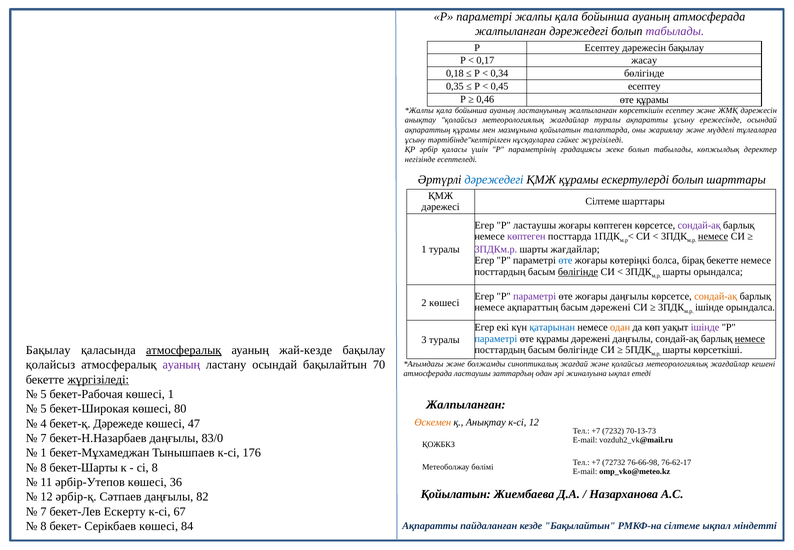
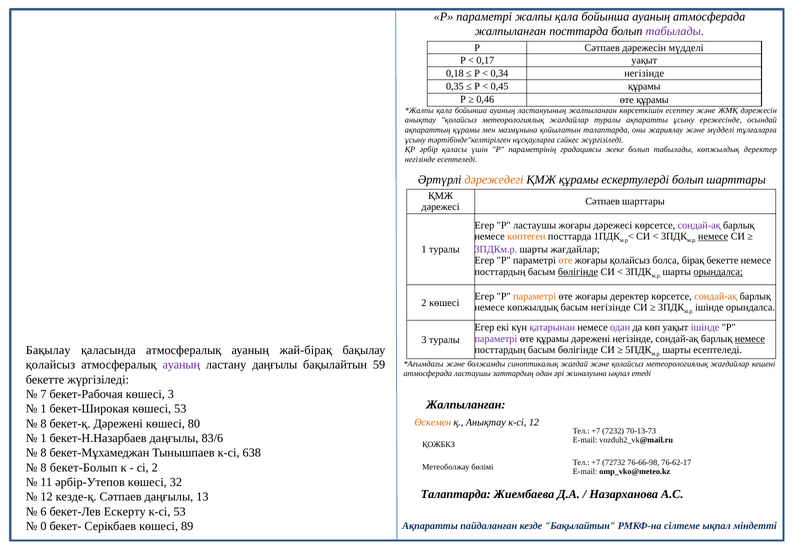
жалпыланған дәрежедегі: дәрежедегі -> посттарда
Р Есептеу: Есептеу -> Сәтпаев
дәрежесін бақылау: бақылау -> мүдделі
0,17 жасау: жасау -> уақыт
0,34 бөлігінде: бөлігінде -> негізінде
0,45 есептеу: есептеу -> құрамы
дәрежедегі at (494, 180) colour: blue -> orange
Сілтеме at (603, 201): Сілтеме -> Сәтпаев
жоғары көптеген: көптеген -> дәрежесі
көптеген at (526, 236) colour: purple -> orange
өте at (565, 260) colour: blue -> orange
жоғары көтеріңкі: көтеріңкі -> қолайсыз
орындалса at (718, 272) underline: none -> present
параметрі at (535, 296) colour: purple -> orange
жоғары даңғылы: даңғылы -> деректер
немесе ақпараттың: ақпараттың -> көпжылдық
басым дәрежені: дәрежені -> негізінде
қатарынан colour: blue -> purple
одан at (620, 327) colour: orange -> purple
параметрі at (496, 339) colour: blue -> purple
дәрежені даңғылы: даңғылы -> негізінде
атмосфералық at (184, 350) underline: present -> none
жай-кезде: жай-кезде -> жай-бірақ
шарты көрсеткіші: көрсеткіші -> есептеледі
ластану осындай: осындай -> даңғылы
70: 70 -> 59
жүргізіледі at (98, 379) underline: present -> none
5 at (44, 394): 5 -> 7
көшесі 1: 1 -> 3
5 at (44, 409): 5 -> 1
көшесі 80: 80 -> 53
4 at (44, 423): 4 -> 8
бекет-қ Дәрежеде: Дәрежеде -> Дәрежені
47: 47 -> 80
7 at (44, 438): 7 -> 1
83/0: 83/0 -> 83/6
1 at (44, 453): 1 -> 8
176: 176 -> 638
бекет-Шарты: бекет-Шарты -> бекет-Болып
сі 8: 8 -> 2
36: 36 -> 32
Қойылатын at (456, 494): Қойылатын -> Талаптарда
әрбір-қ: әрбір-қ -> кезде-қ
82: 82 -> 13
7 at (44, 511): 7 -> 6
к-сі 67: 67 -> 53
8 at (44, 526): 8 -> 0
84: 84 -> 89
